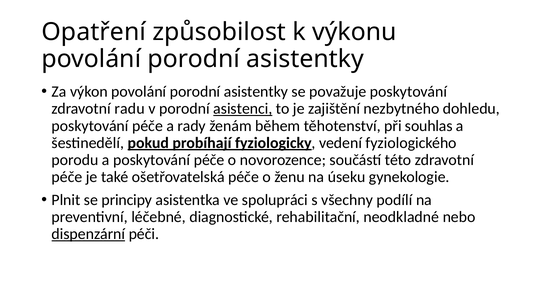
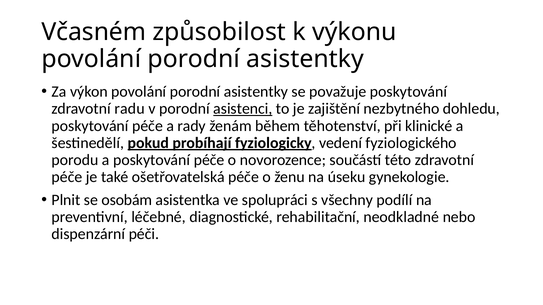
Opatření: Opatření -> Včasném
souhlas: souhlas -> klinické
principy: principy -> osobám
dispenzární underline: present -> none
